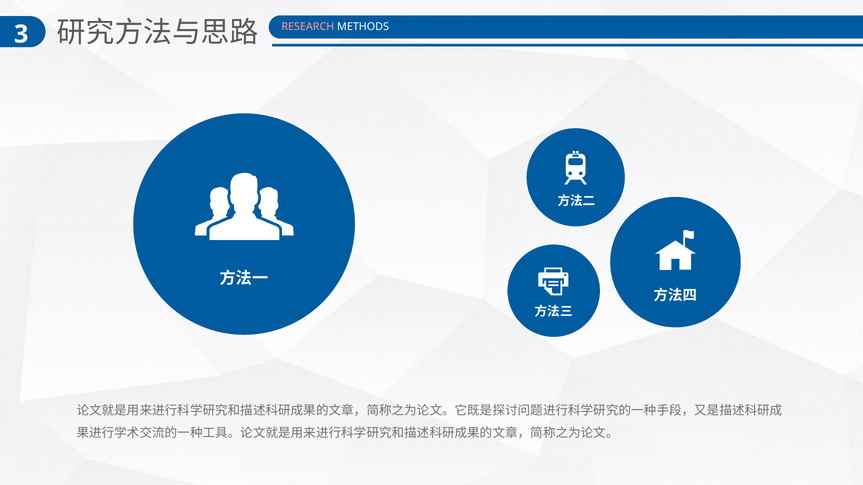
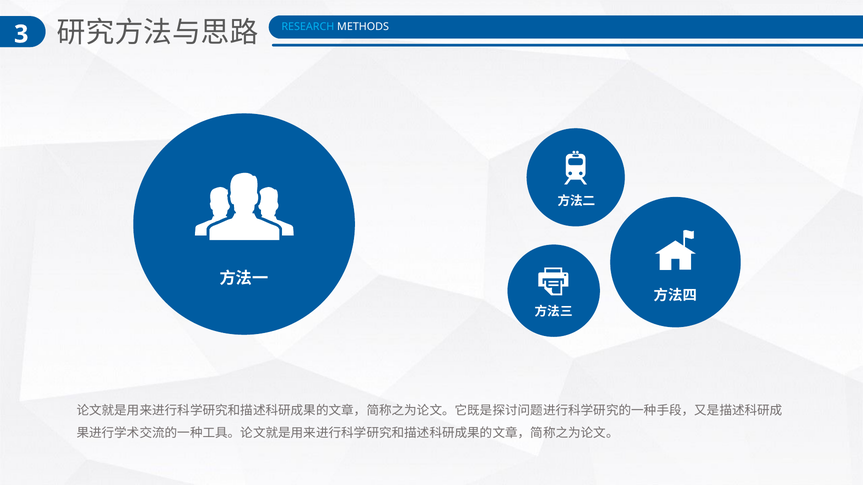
RESEARCH colour: pink -> light blue
